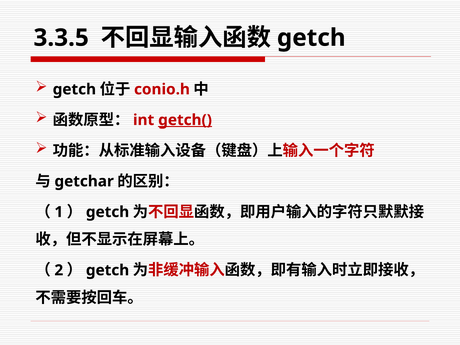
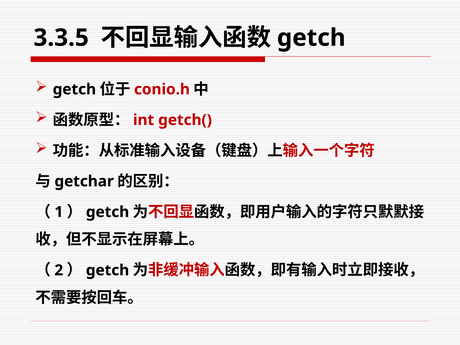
getch( underline: present -> none
